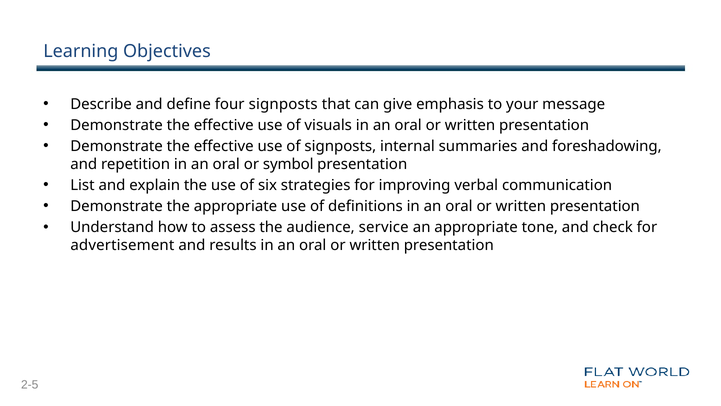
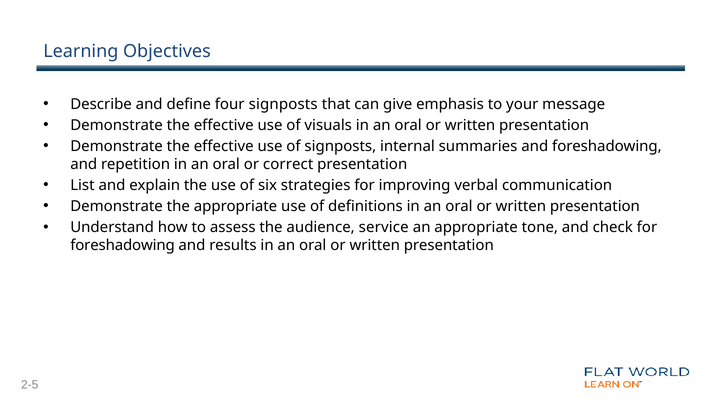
symbol: symbol -> correct
advertisement at (122, 245): advertisement -> foreshadowing
